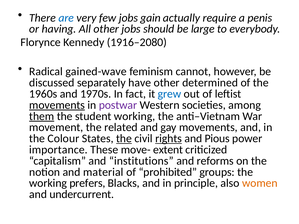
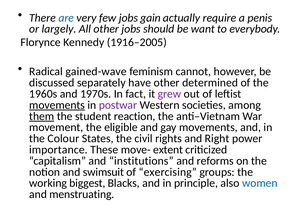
having: having -> largely
large: large -> want
1916–2080: 1916–2080 -> 1916–2005
grew colour: blue -> purple
student working: working -> reaction
related: related -> eligible
the at (124, 139) underline: present -> none
rights underline: present -> none
Pious: Pious -> Right
material: material -> swimsuit
prohibited: prohibited -> exercising
prefers: prefers -> biggest
women colour: orange -> blue
undercurrent: undercurrent -> menstruating
